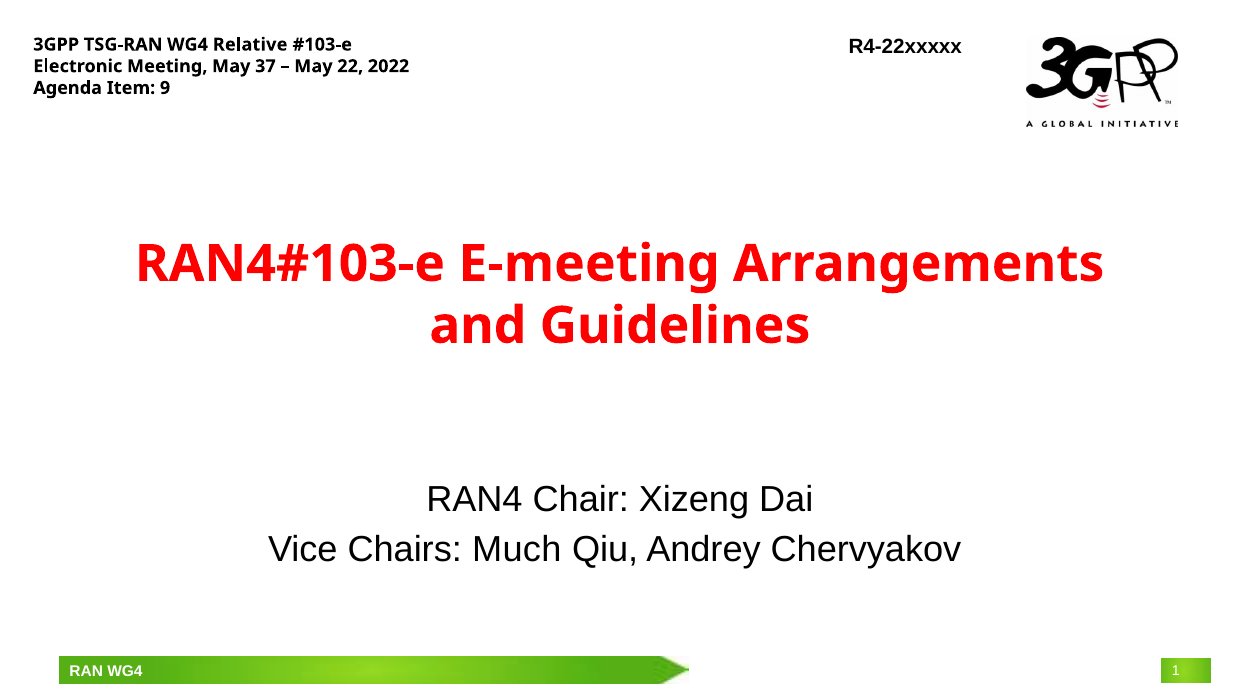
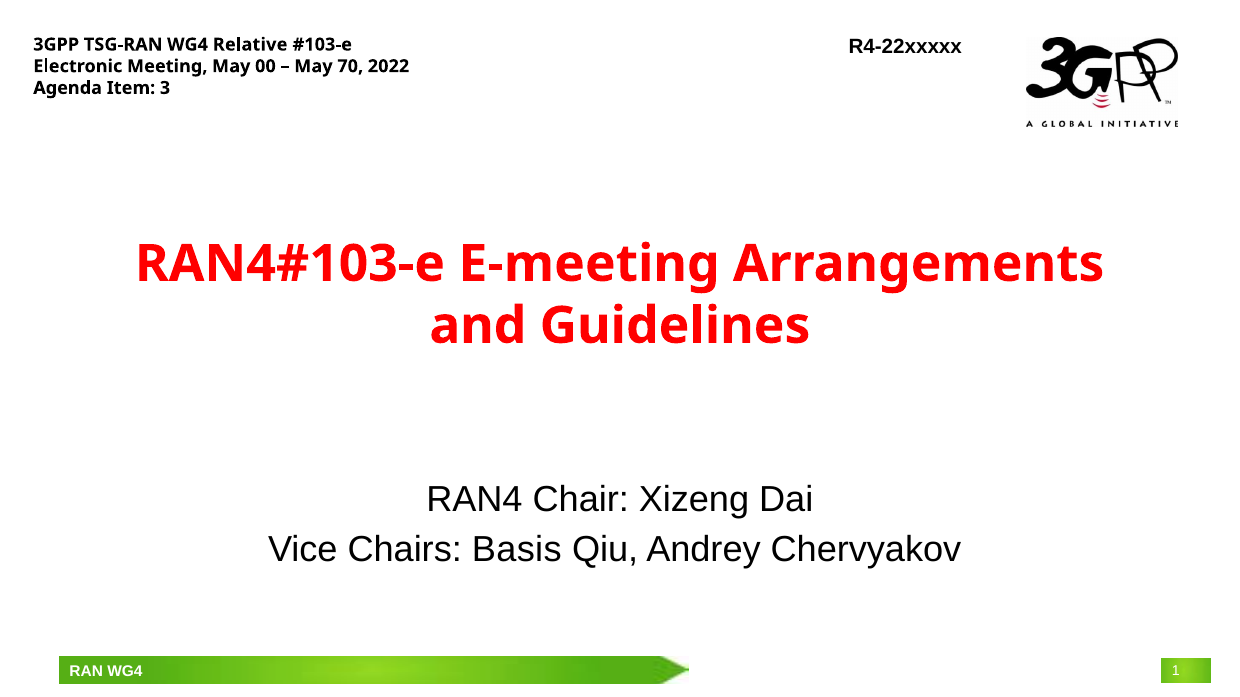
37: 37 -> 00
22: 22 -> 70
9: 9 -> 3
Much: Much -> Basis
